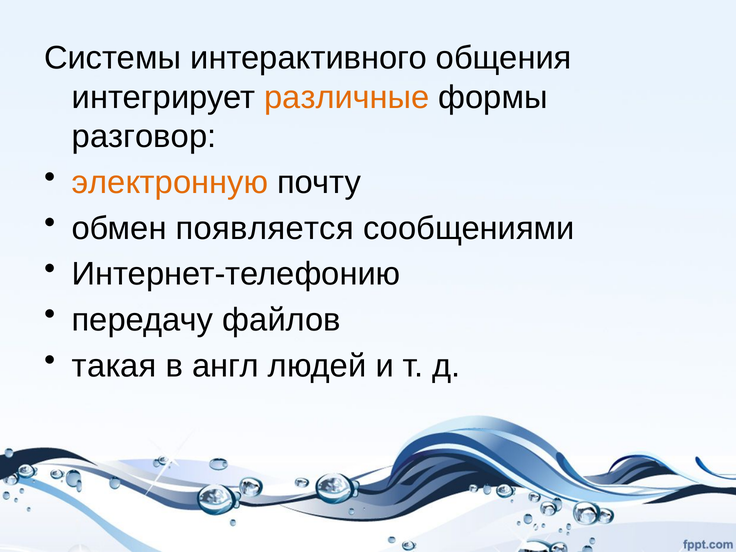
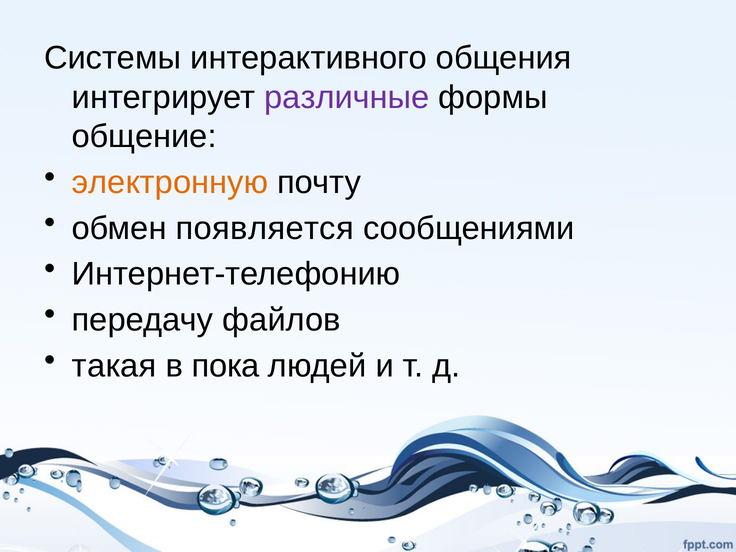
различные colour: orange -> purple
разговор: разговор -> общение
англ: англ -> пока
